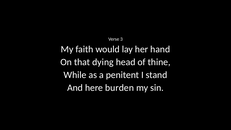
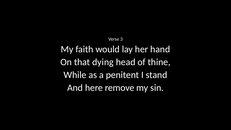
burden: burden -> remove
